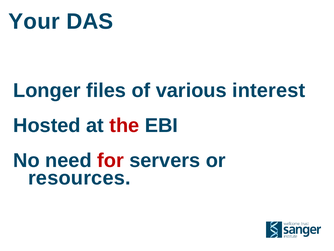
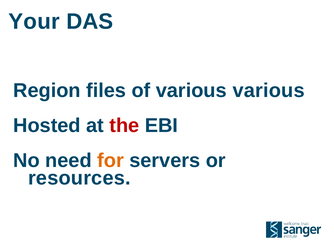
Longer: Longer -> Region
various interest: interest -> various
for colour: red -> orange
